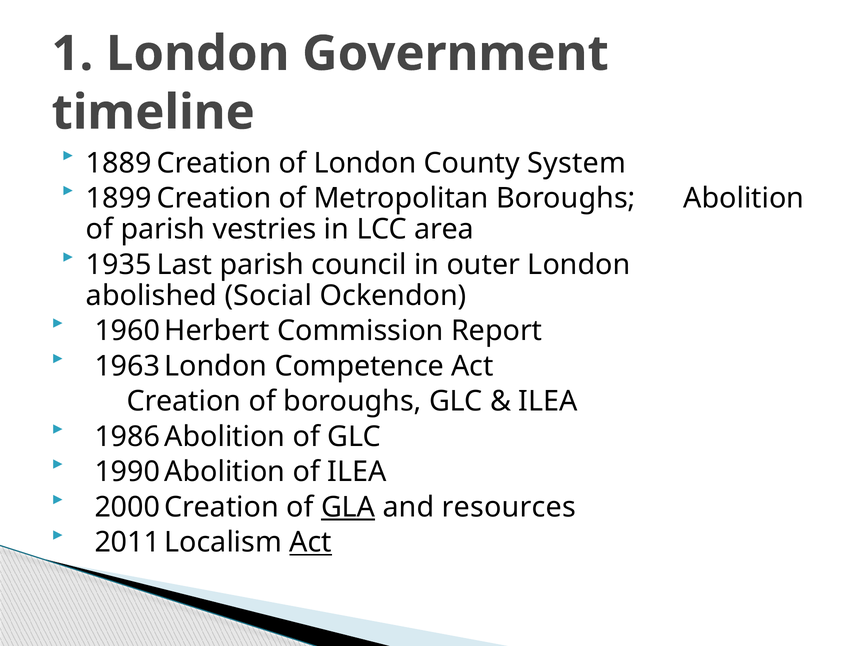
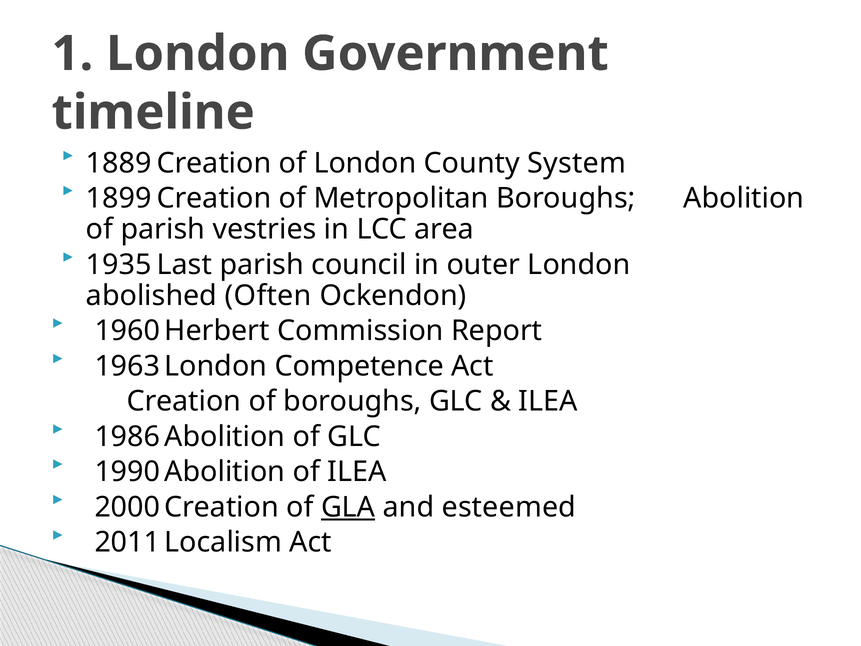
Social: Social -> Often
resources: resources -> esteemed
Act at (311, 542) underline: present -> none
